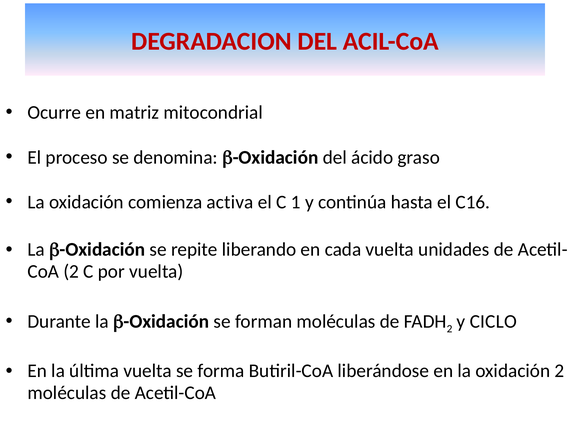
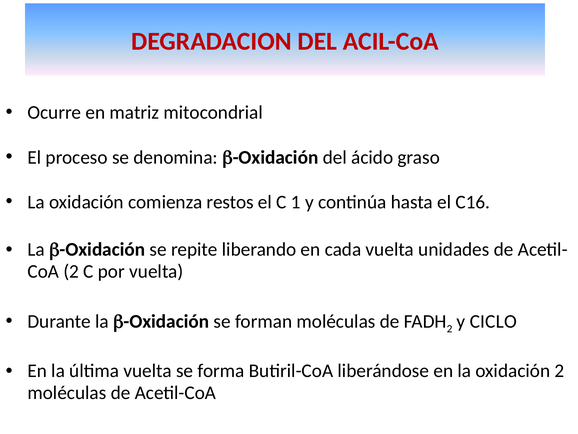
activa: activa -> restos
